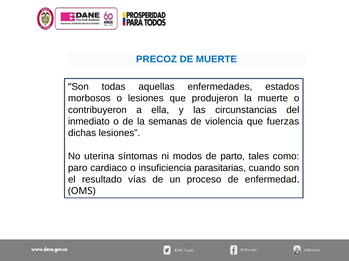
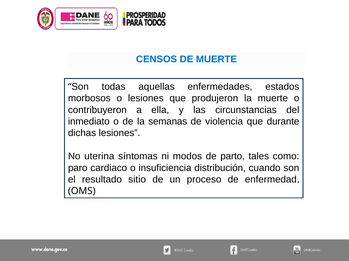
PRECOZ: PRECOZ -> CENSOS
fuerzas: fuerzas -> durante
parasitarias: parasitarias -> distribución
vías: vías -> sitio
